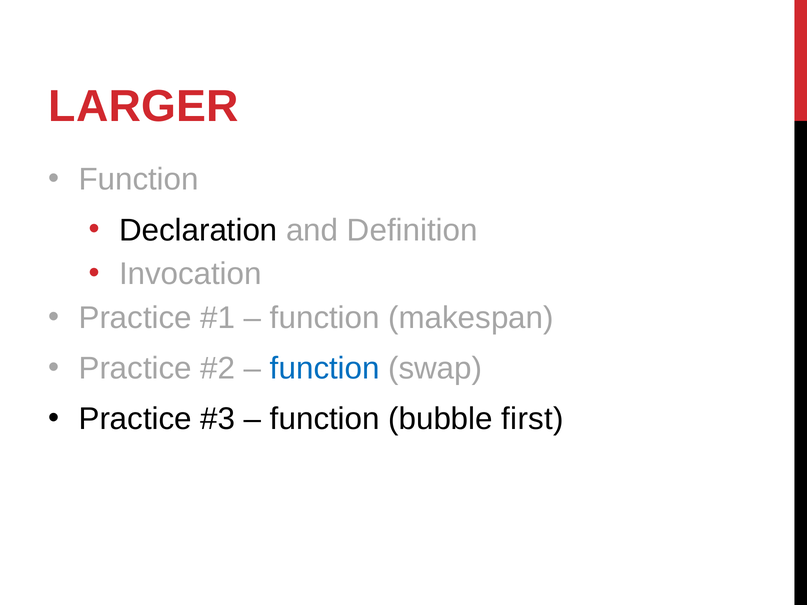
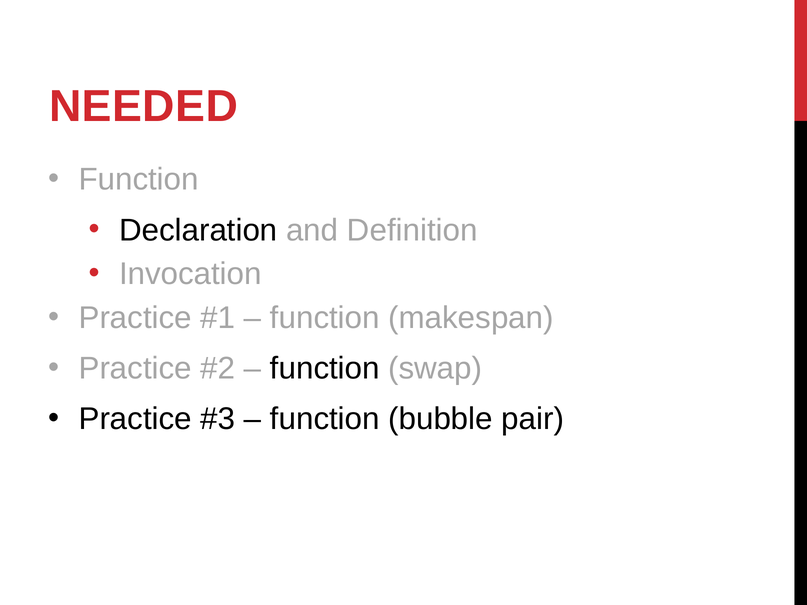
LARGER: LARGER -> NEEDED
function at (325, 369) colour: blue -> black
first: first -> pair
